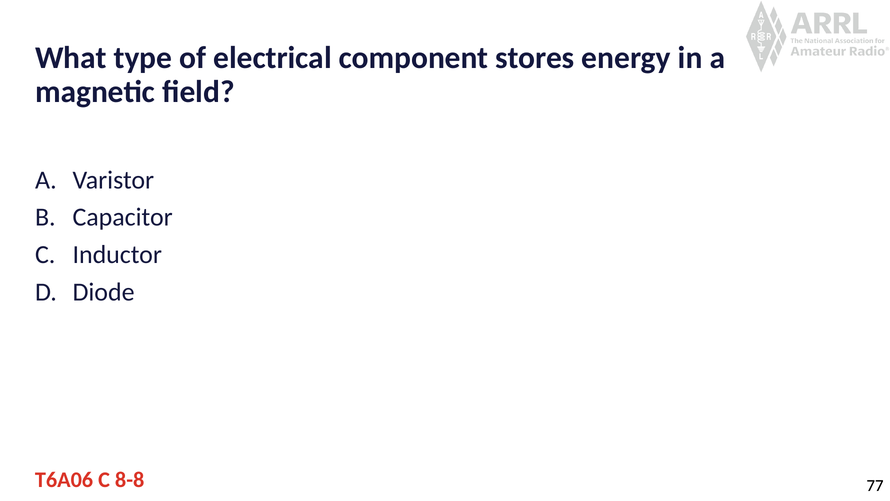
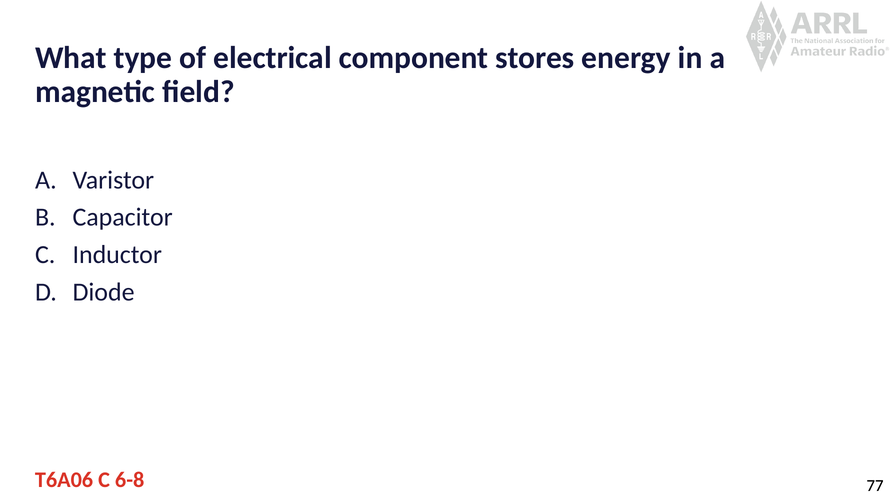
8-8: 8-8 -> 6-8
